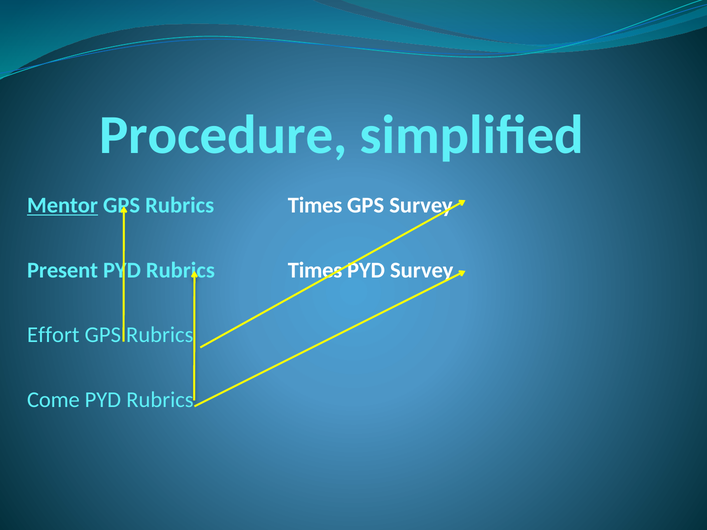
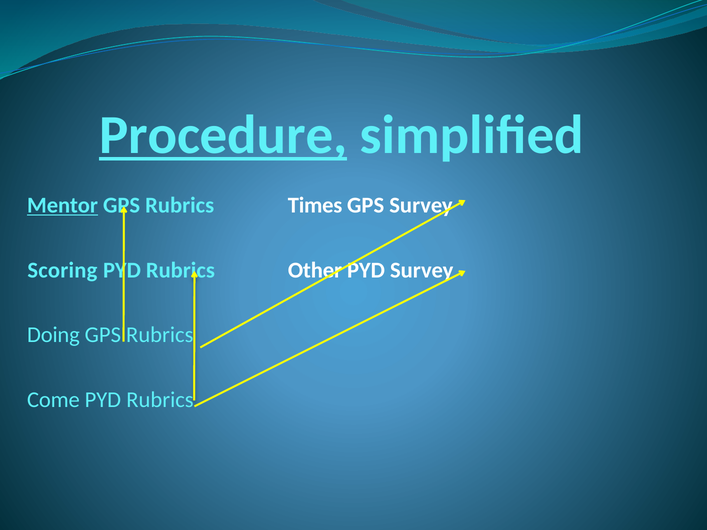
Procedure underline: none -> present
Present: Present -> Scoring
Times at (315, 270): Times -> Other
Effort: Effort -> Doing
